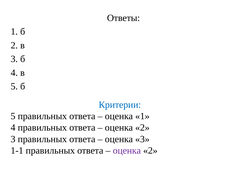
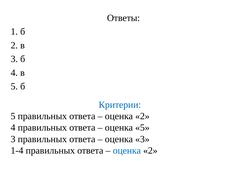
1 at (142, 117): 1 -> 2
2 at (142, 128): 2 -> 5
1-1: 1-1 -> 1-4
оценка at (127, 151) colour: purple -> blue
